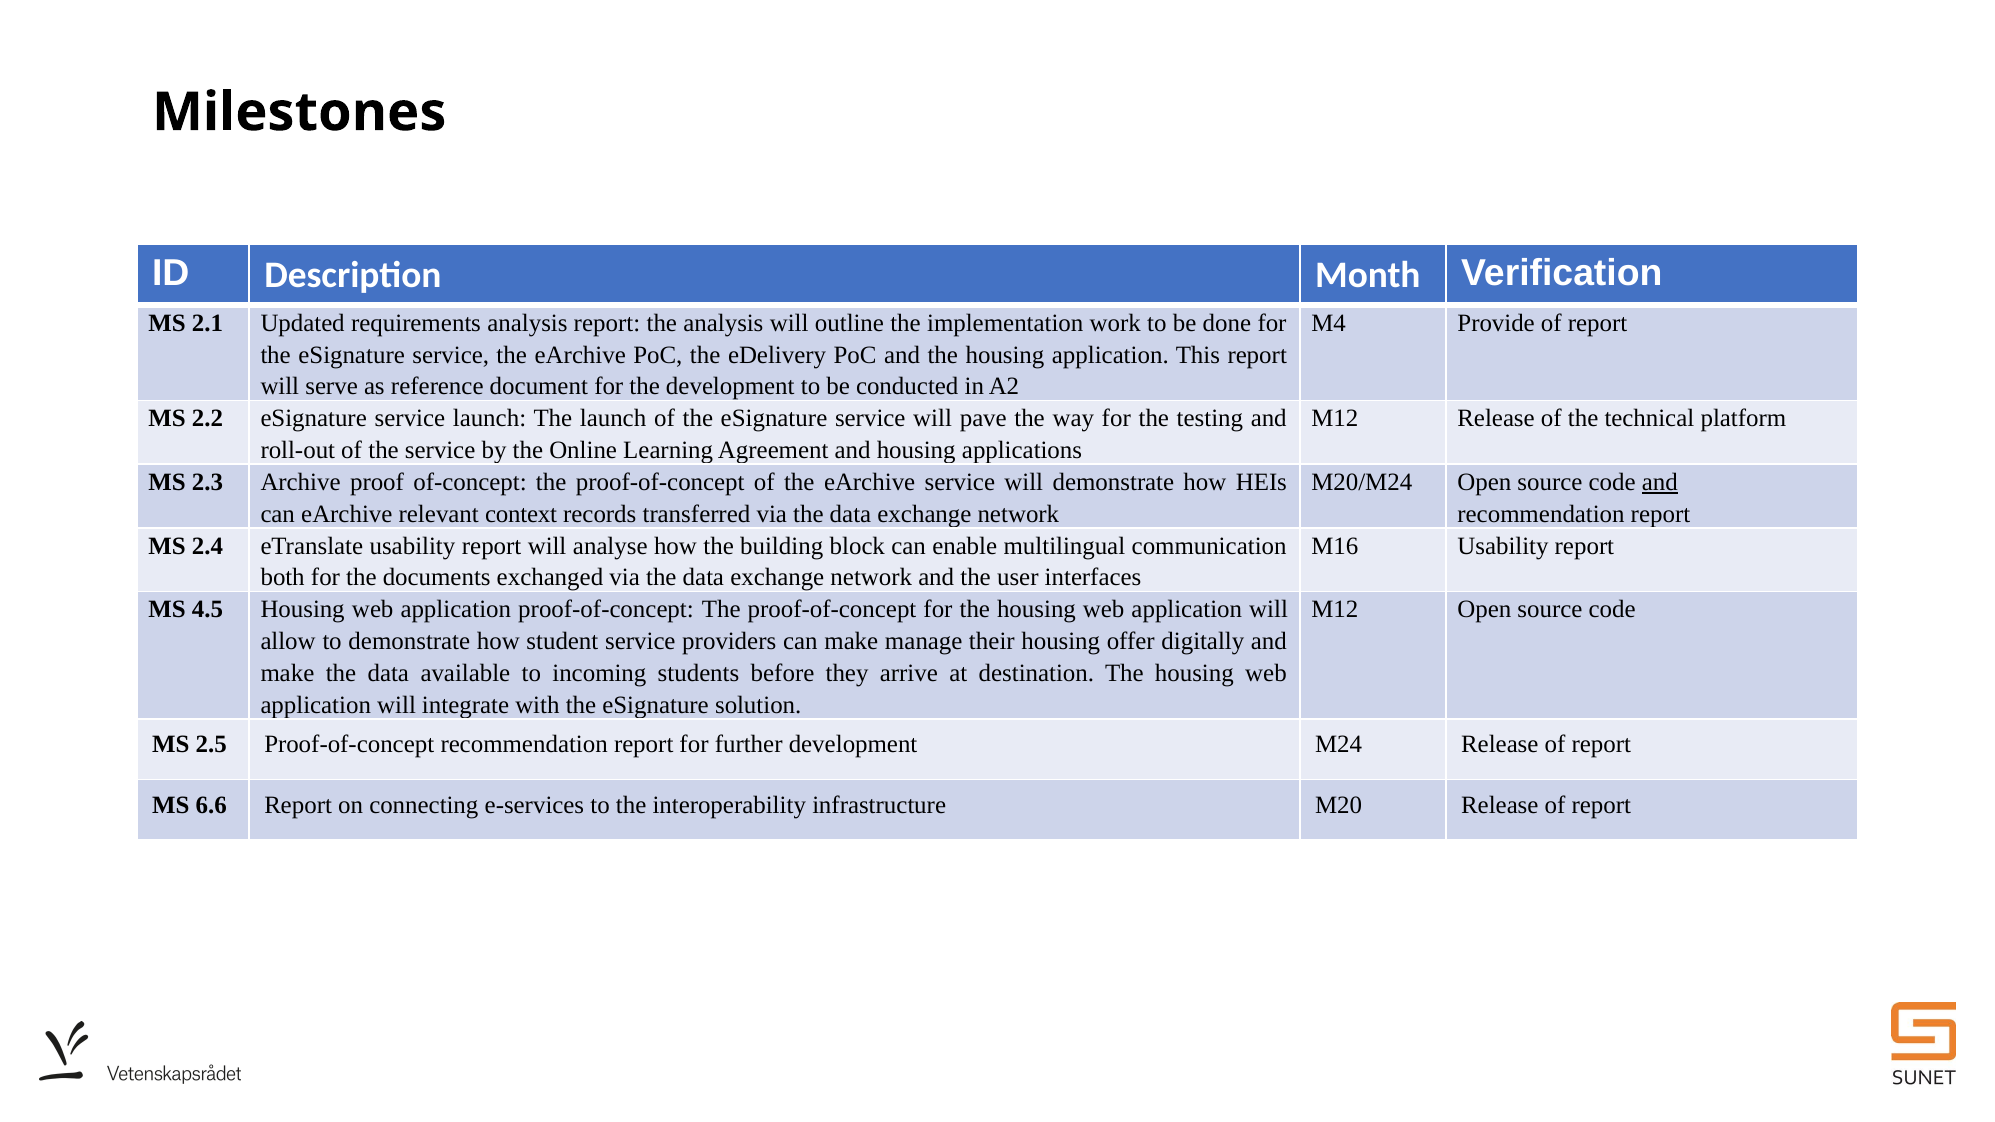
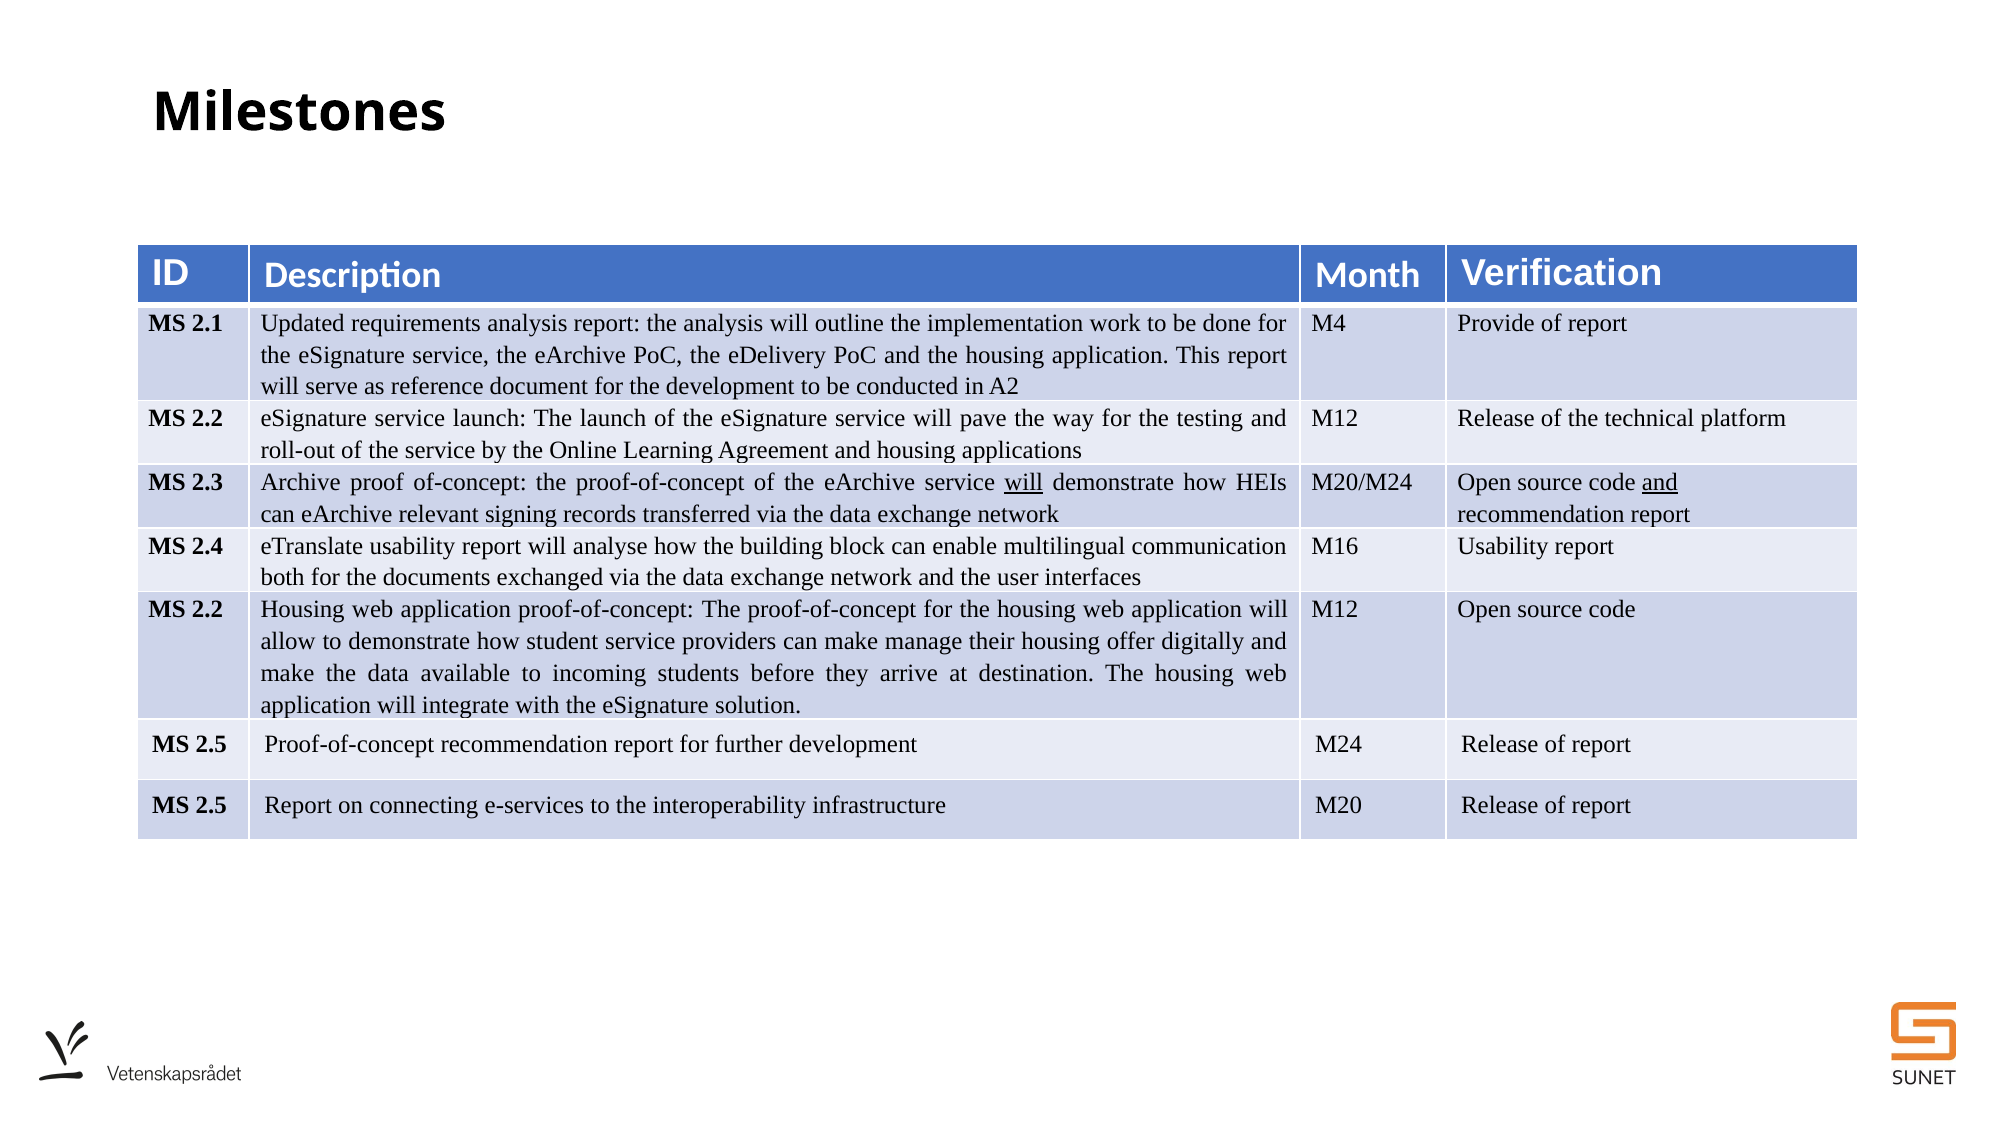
will at (1024, 482) underline: none -> present
context: context -> signing
4.5 at (207, 610): 4.5 -> 2.2
6.6 at (211, 805): 6.6 -> 2.5
